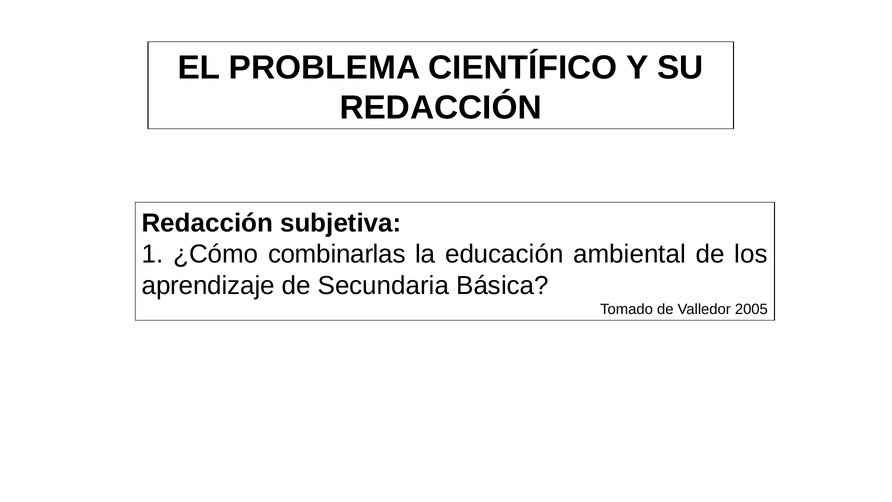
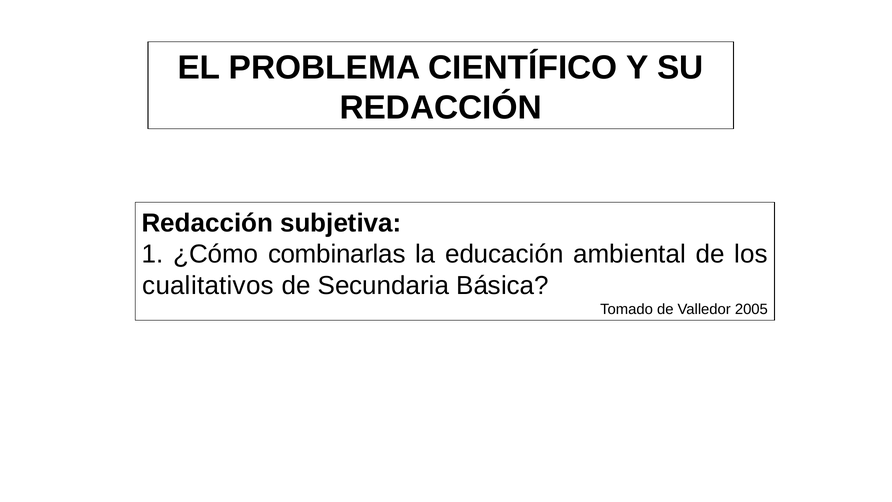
aprendizaje: aprendizaje -> cualitativos
